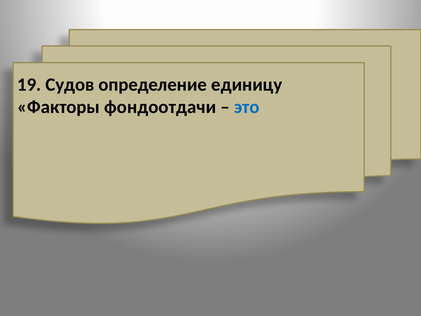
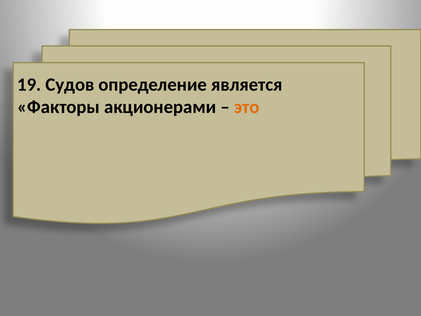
единицу: единицу -> является
фондоотдачи: фондоотдачи -> акционерами
это colour: blue -> orange
